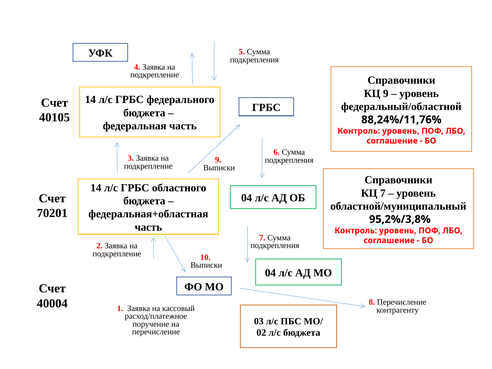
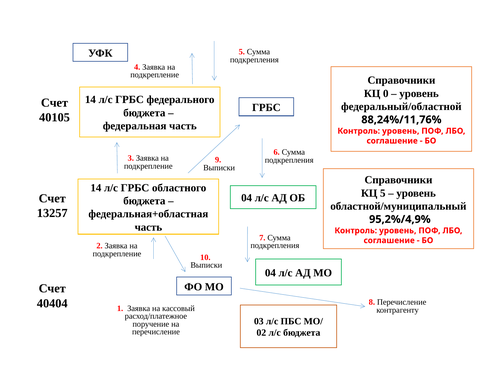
КЦ 9: 9 -> 0
КЦ 7: 7 -> 5
70201: 70201 -> 13257
95,2%/3,8%: 95,2%/3,8% -> 95,2%/4,9%
40004: 40004 -> 40404
